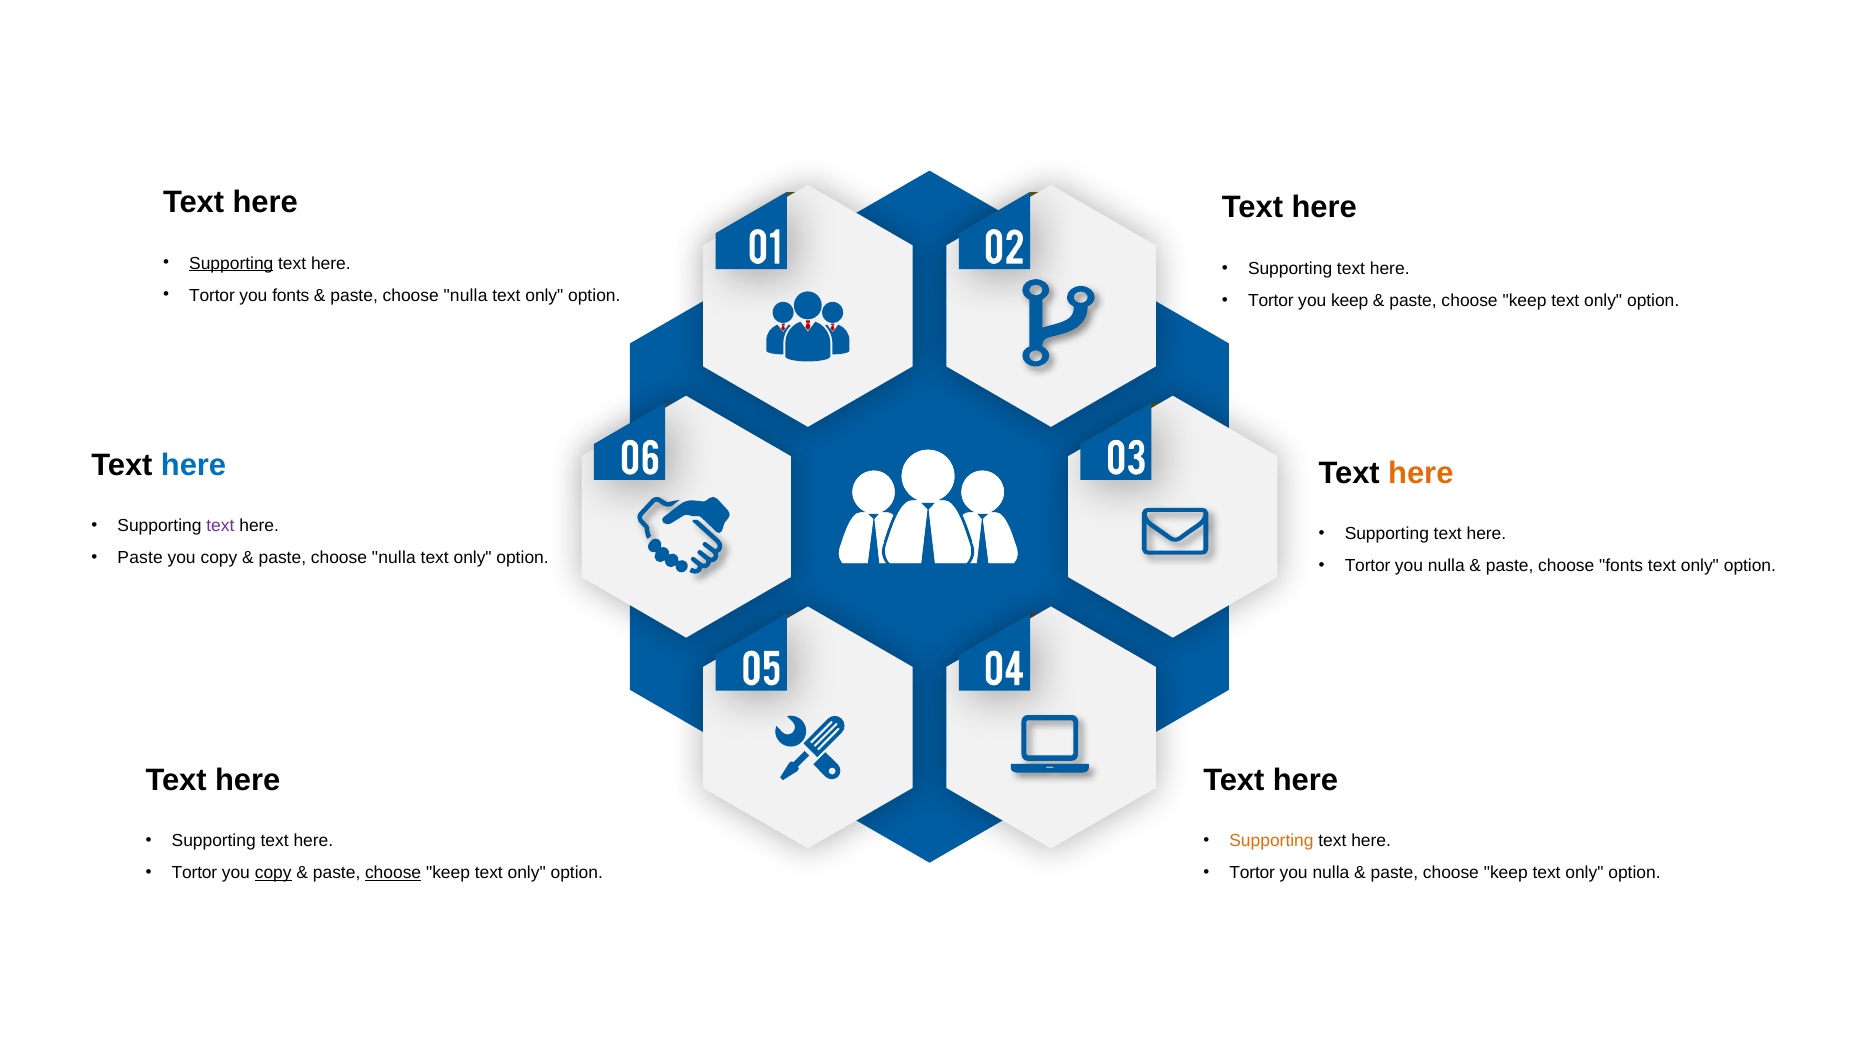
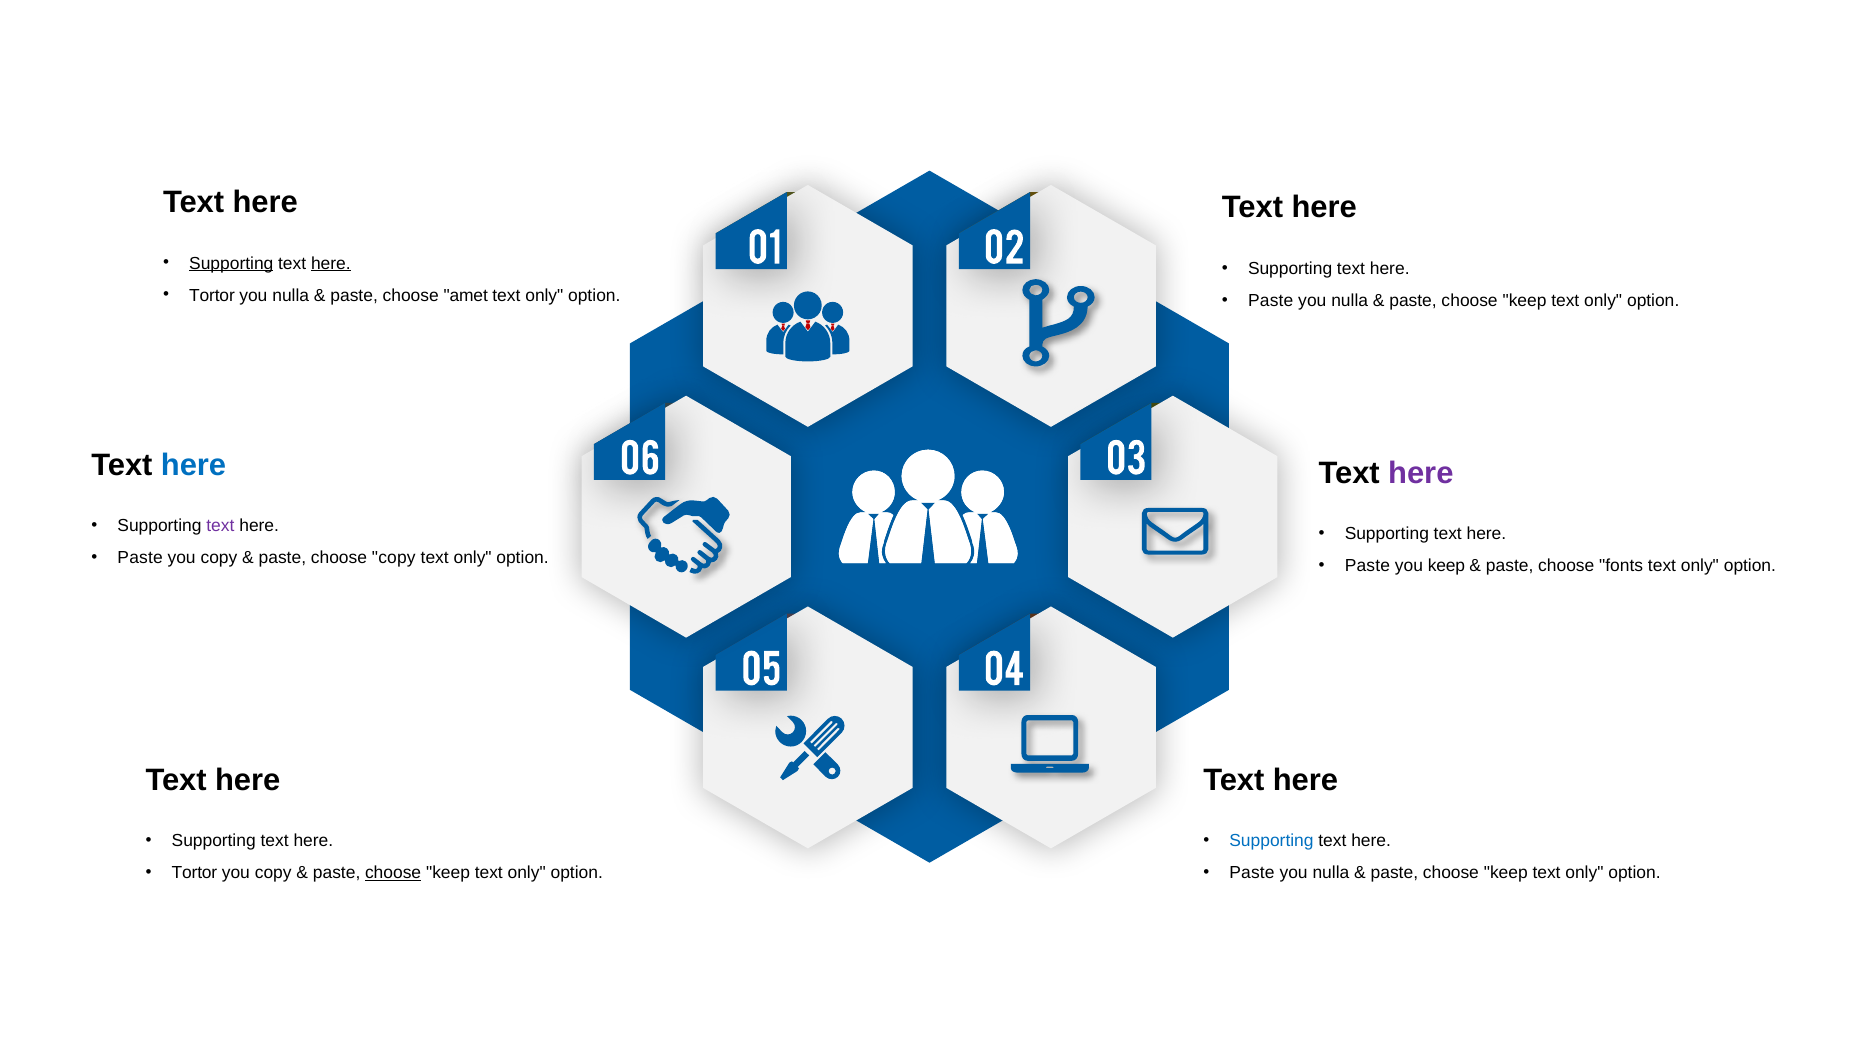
here at (331, 263) underline: none -> present
fonts at (291, 295): fonts -> nulla
nulla at (466, 295): nulla -> amet
Tortor at (1271, 301): Tortor -> Paste
keep at (1350, 301): keep -> nulla
here at (1421, 473) colour: orange -> purple
nulla at (394, 558): nulla -> copy
Tortor at (1368, 566): Tortor -> Paste
nulla at (1446, 566): nulla -> keep
Supporting at (1272, 841) colour: orange -> blue
copy at (273, 873) underline: present -> none
Tortor at (1252, 873): Tortor -> Paste
